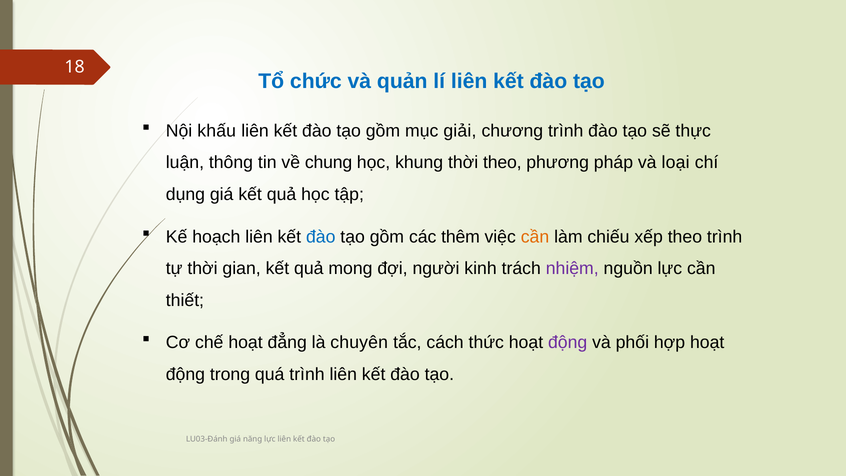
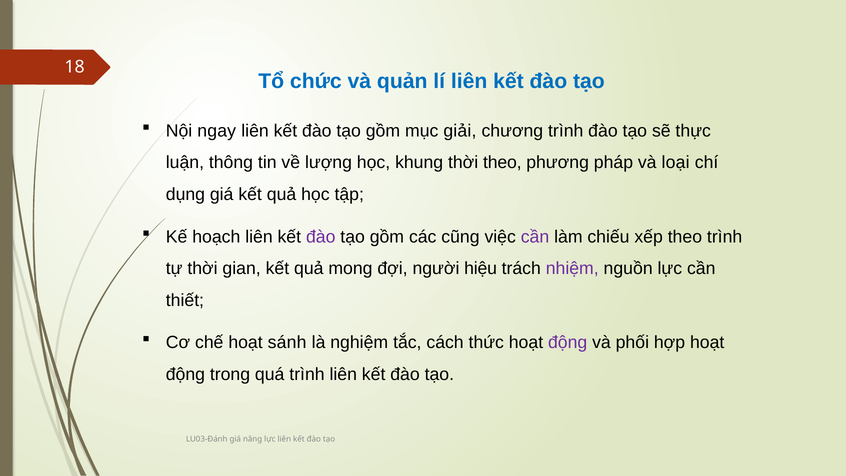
khấu: khấu -> ngay
chung: chung -> lượng
đào at (321, 237) colour: blue -> purple
thêm: thêm -> cũng
cần at (535, 237) colour: orange -> purple
kinh: kinh -> hiệu
đẳng: đẳng -> sánh
chuyên: chuyên -> nghiệm
